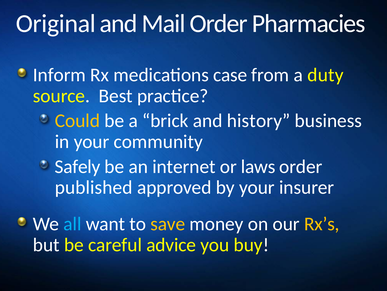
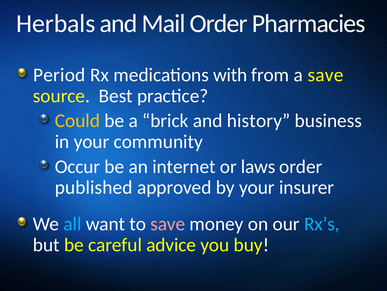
Original: Original -> Herbals
Inform: Inform -> Period
case: case -> with
a duty: duty -> save
Safely: Safely -> Occur
save at (168, 223) colour: yellow -> pink
Rx’s colour: yellow -> light blue
